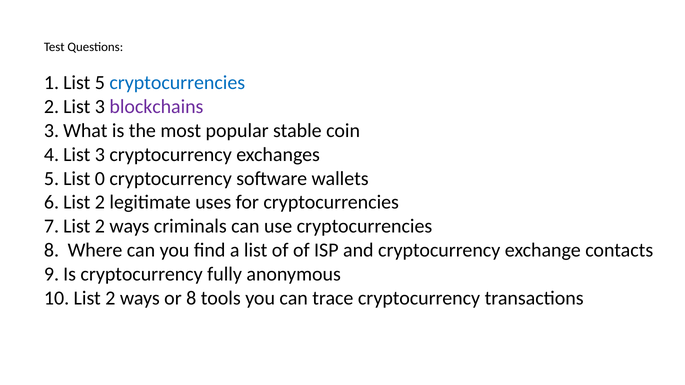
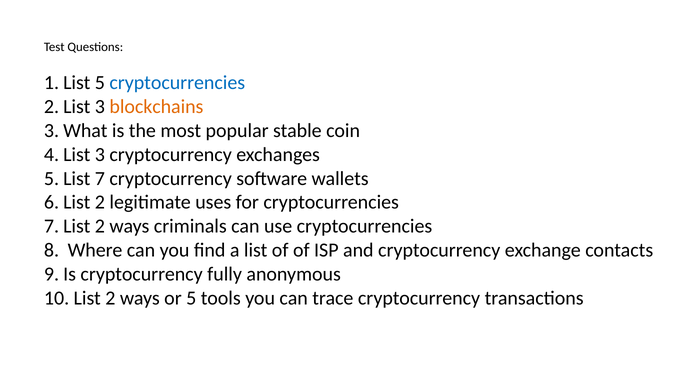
blockchains colour: purple -> orange
0: 0 -> 7
or 8: 8 -> 5
